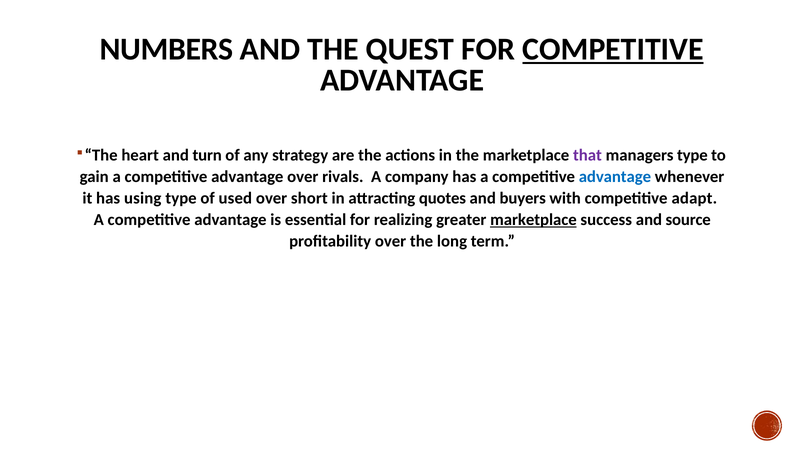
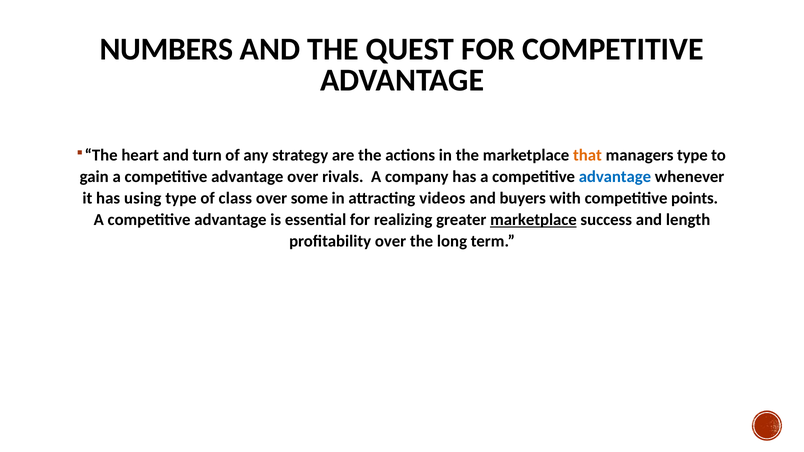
COMPETITIVE at (613, 49) underline: present -> none
that colour: purple -> orange
used: used -> class
short: short -> some
quotes: quotes -> videos
adapt: adapt -> points
source: source -> length
